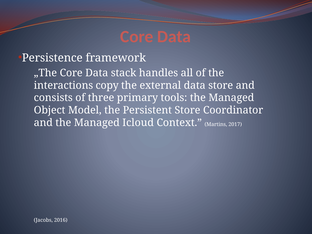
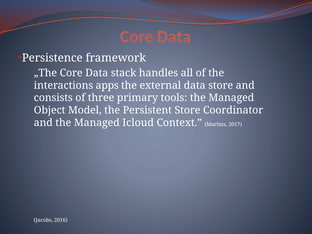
copy: copy -> apps
